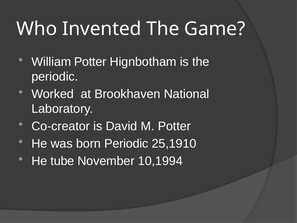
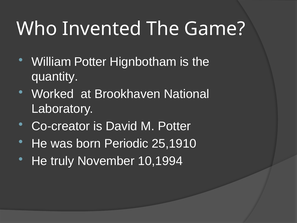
periodic at (55, 77): periodic -> quantity
tube: tube -> truly
